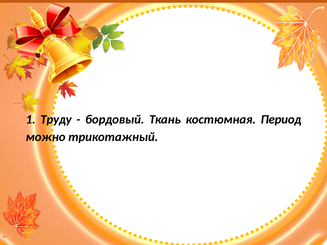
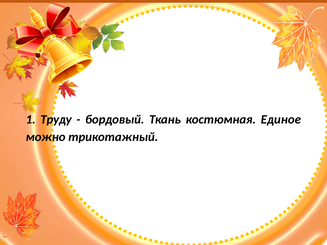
Период: Период -> Единое
